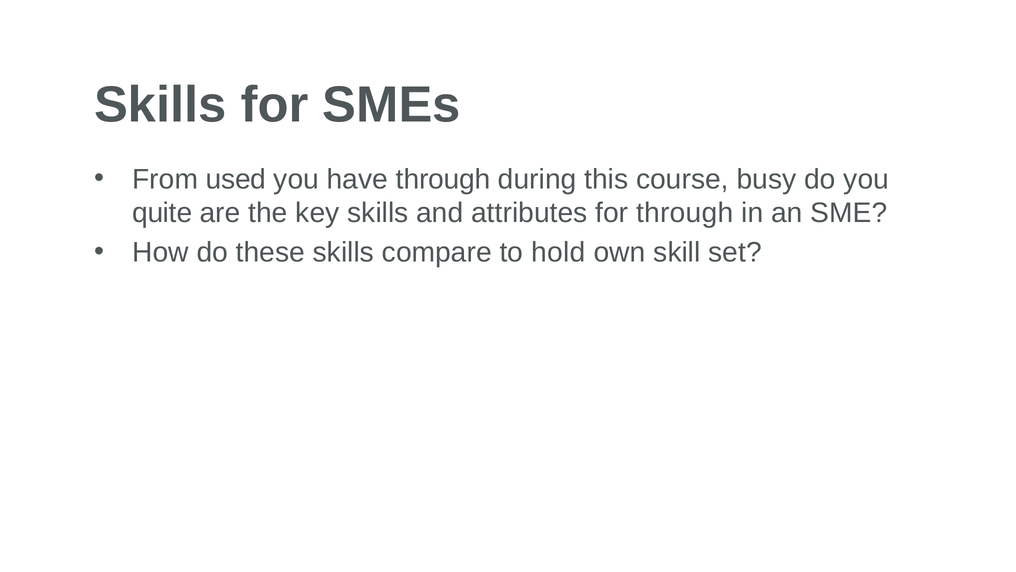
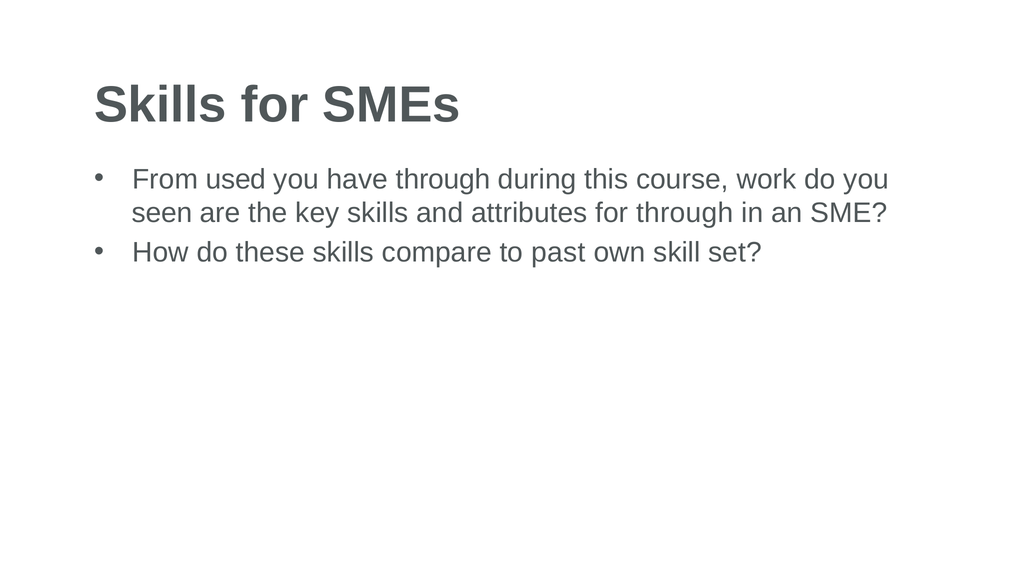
busy: busy -> work
quite: quite -> seen
hold: hold -> past
